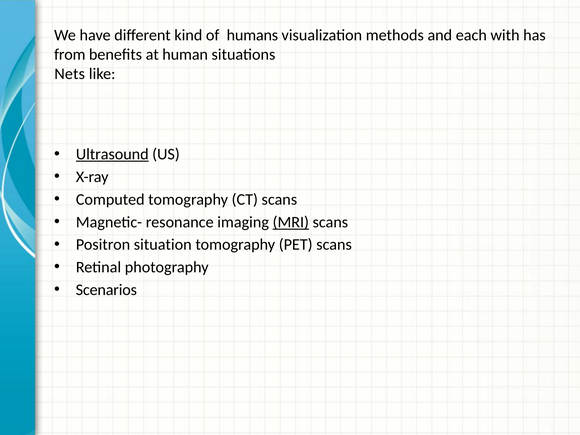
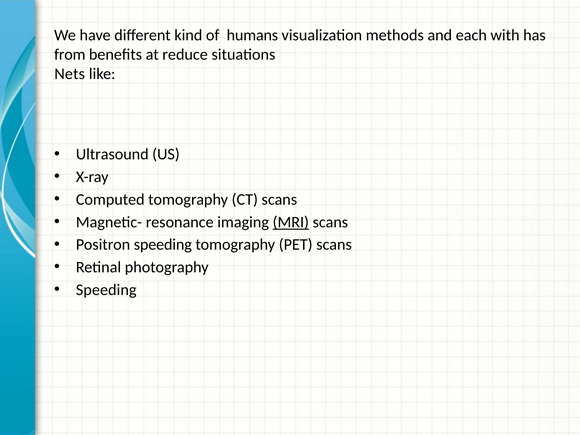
human: human -> reduce
Ultrasound underline: present -> none
Positron situation: situation -> speeding
Scenarios at (106, 290): Scenarios -> Speeding
